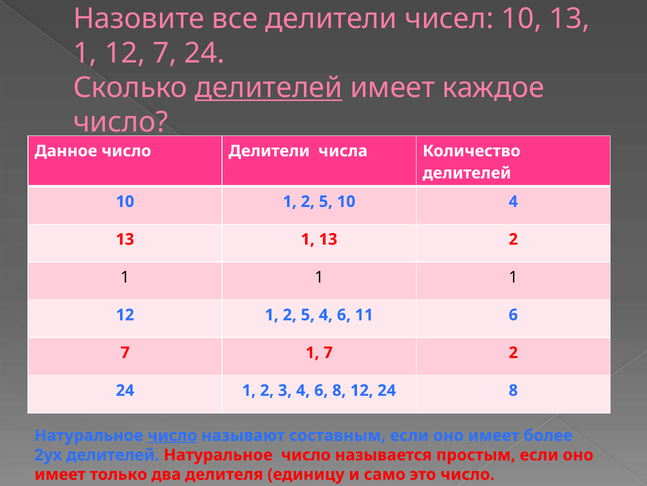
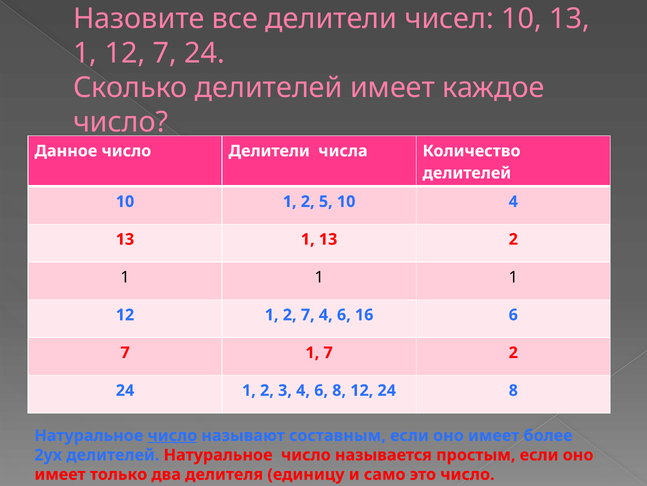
делителей at (269, 88) underline: present -> none
12 1 2 5: 5 -> 7
11: 11 -> 16
